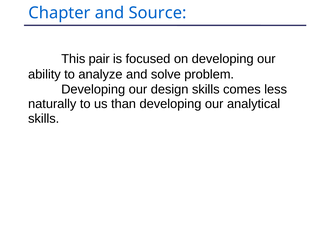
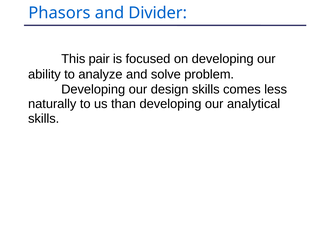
Chapter: Chapter -> Phasors
Source: Source -> Divider
